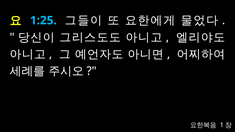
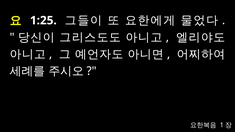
1:25 colour: light blue -> white
